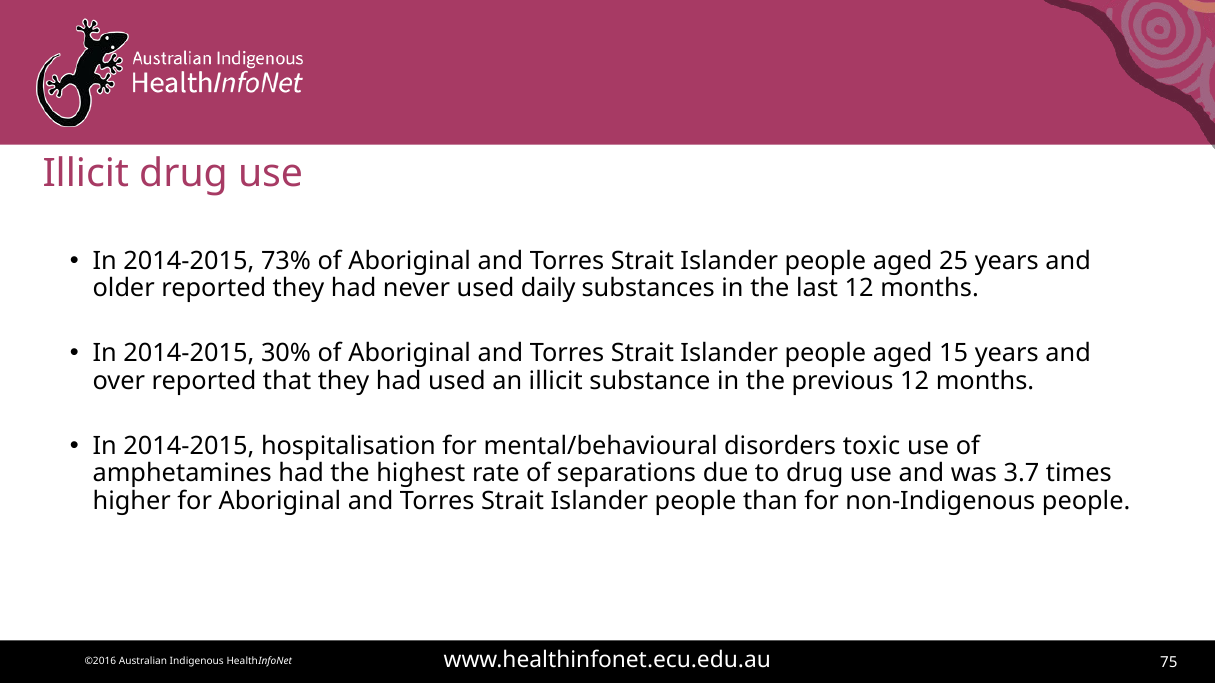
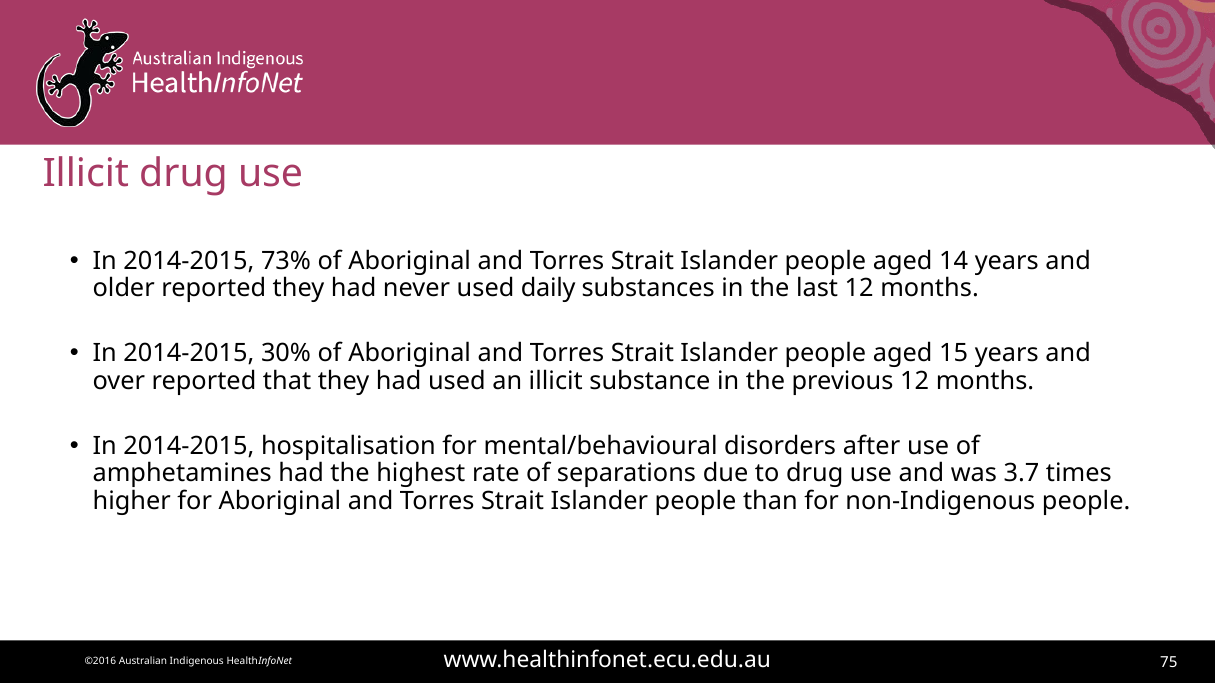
25: 25 -> 14
toxic: toxic -> after
